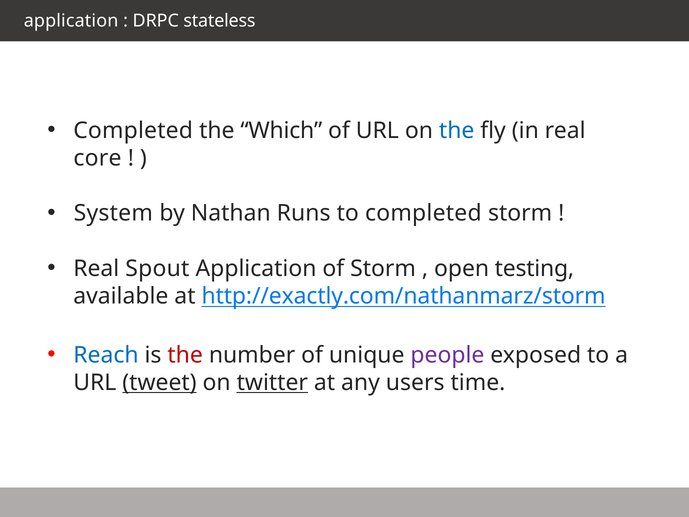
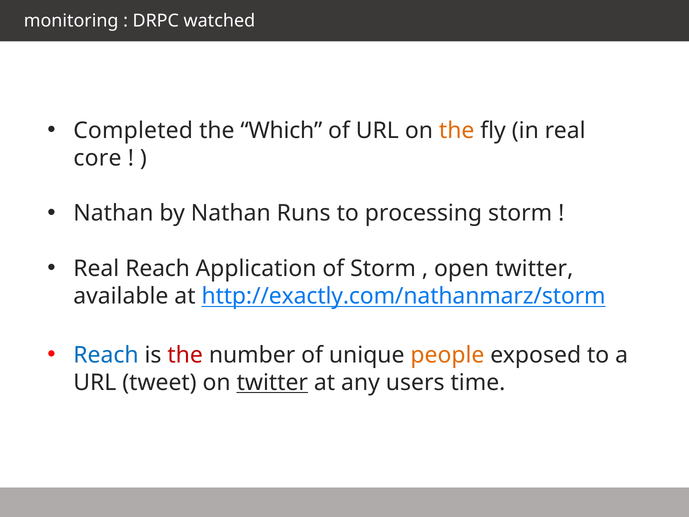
application at (71, 21): application -> monitoring
stateless: stateless -> watched
the at (457, 131) colour: blue -> orange
System at (113, 213): System -> Nathan
to completed: completed -> processing
Real Spout: Spout -> Reach
open testing: testing -> twitter
people colour: purple -> orange
tweet underline: present -> none
